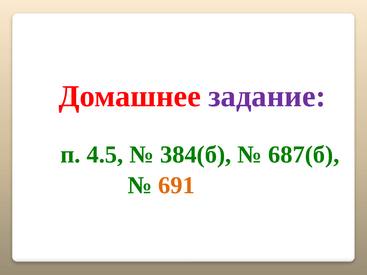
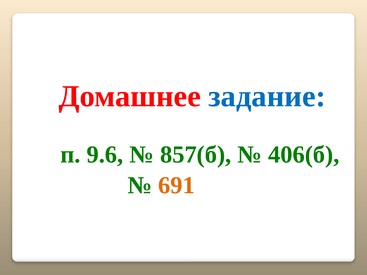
задание colour: purple -> blue
4.5: 4.5 -> 9.6
384(б: 384(б -> 857(б
687(б: 687(б -> 406(б
